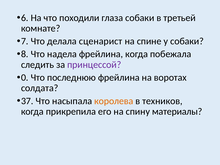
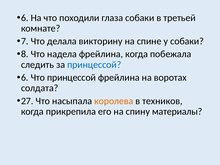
сценарист: сценарист -> викторину
принцессой at (94, 65) colour: purple -> blue
0 at (25, 78): 0 -> 6
Что последнюю: последнюю -> принцессой
37: 37 -> 27
